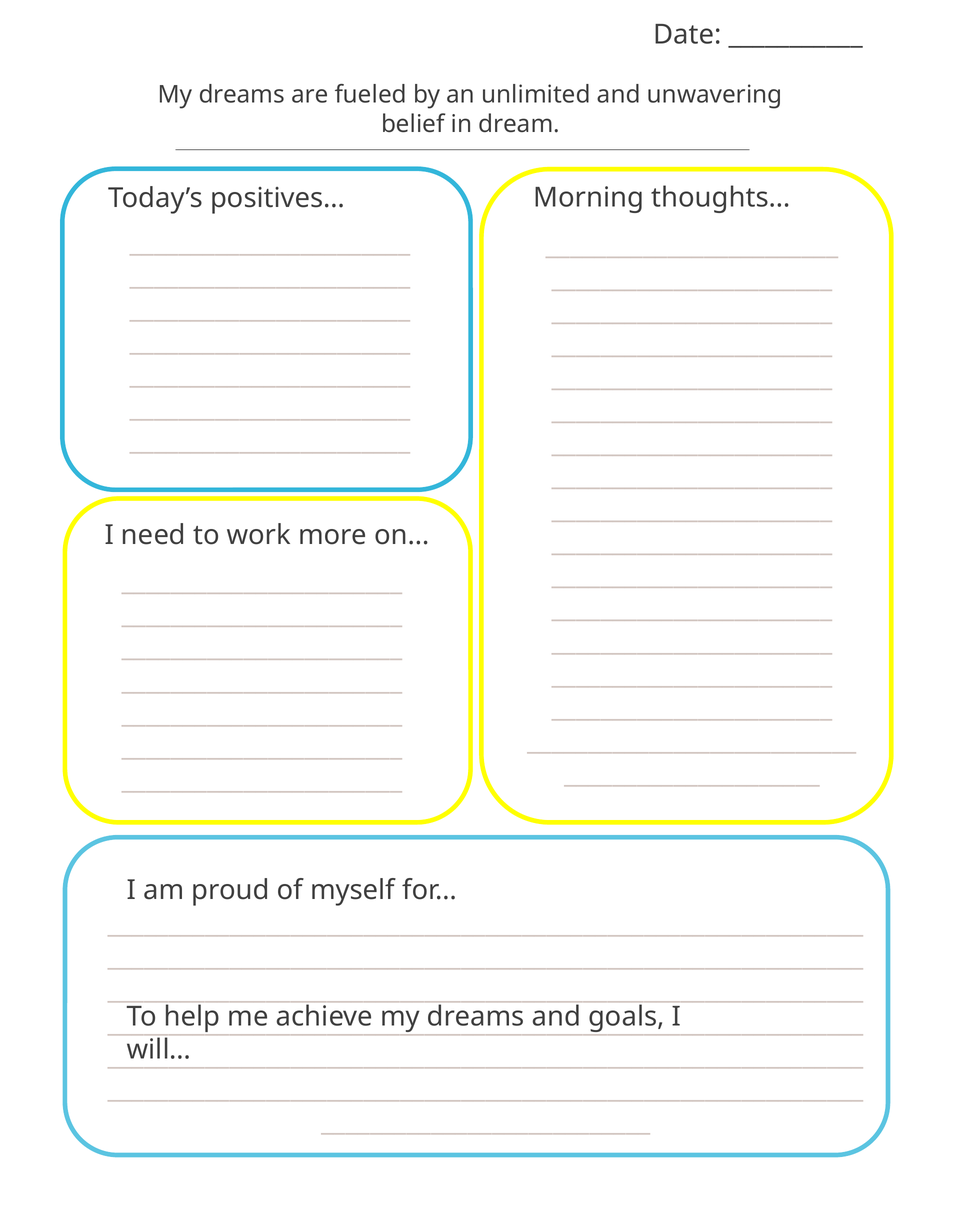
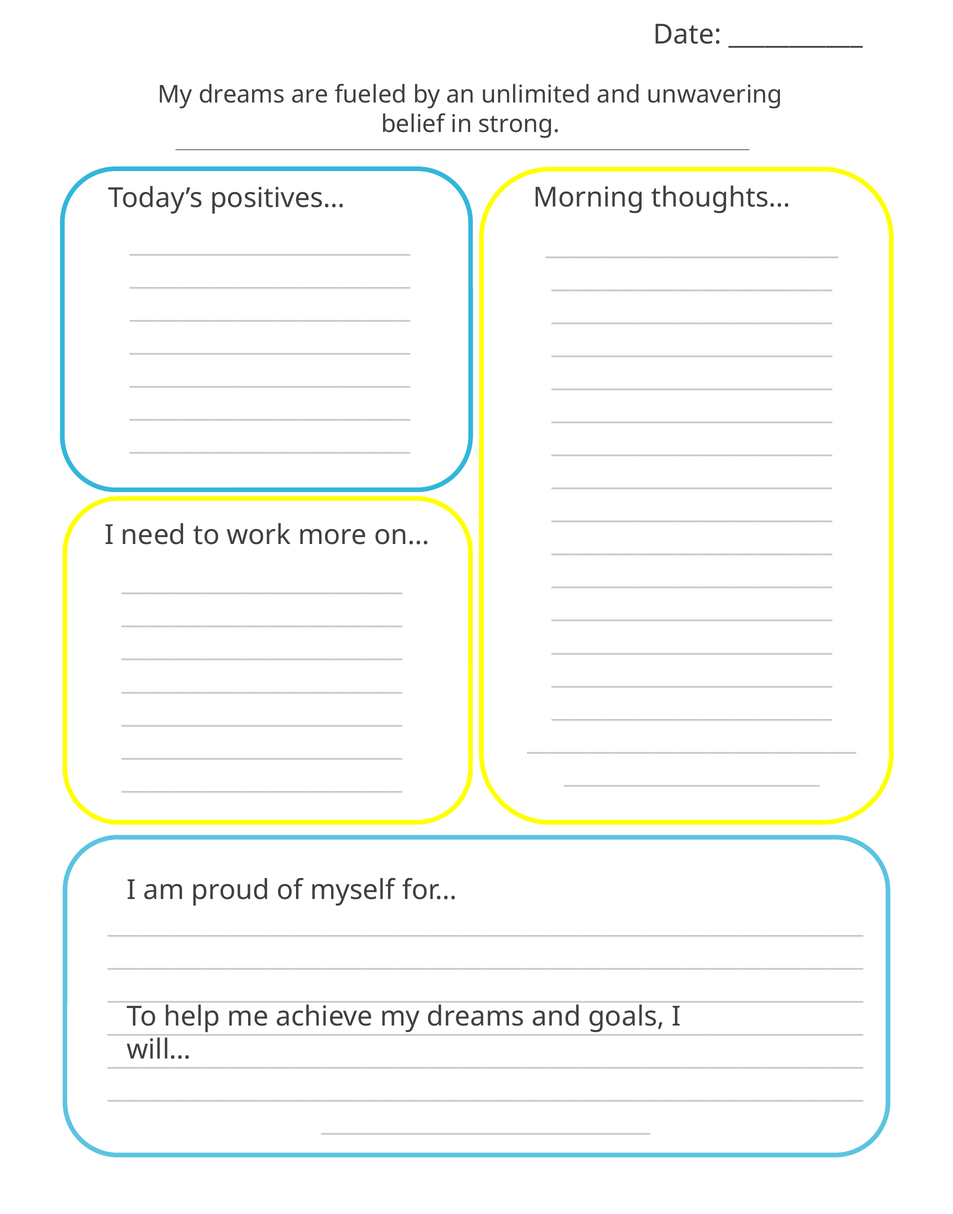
dream: dream -> strong
